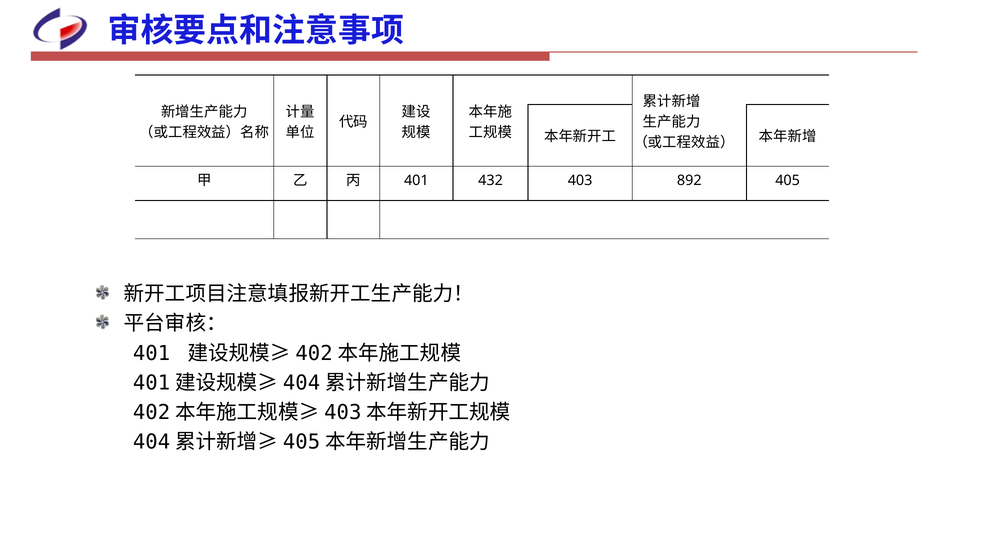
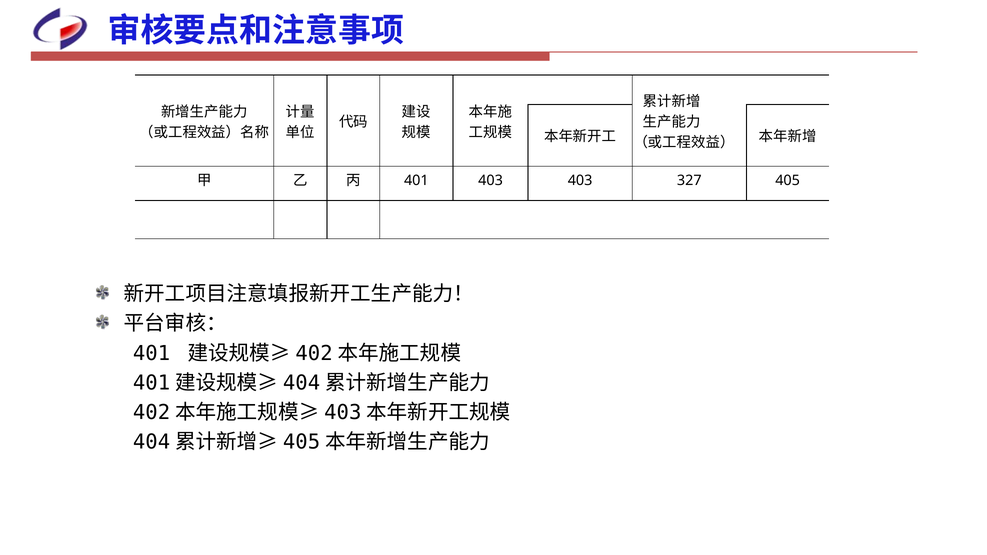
401 432: 432 -> 403
892: 892 -> 327
